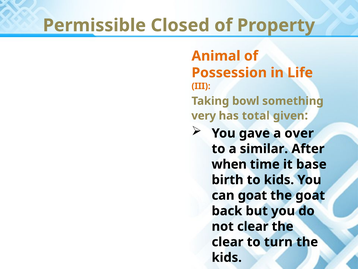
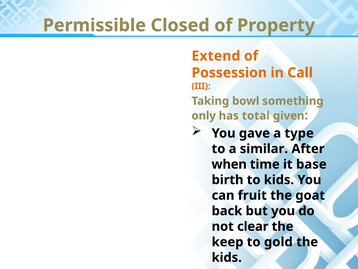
Animal: Animal -> Extend
Life: Life -> Call
very: very -> only
over: over -> type
can goat: goat -> fruit
clear at (228, 242): clear -> keep
turn: turn -> gold
